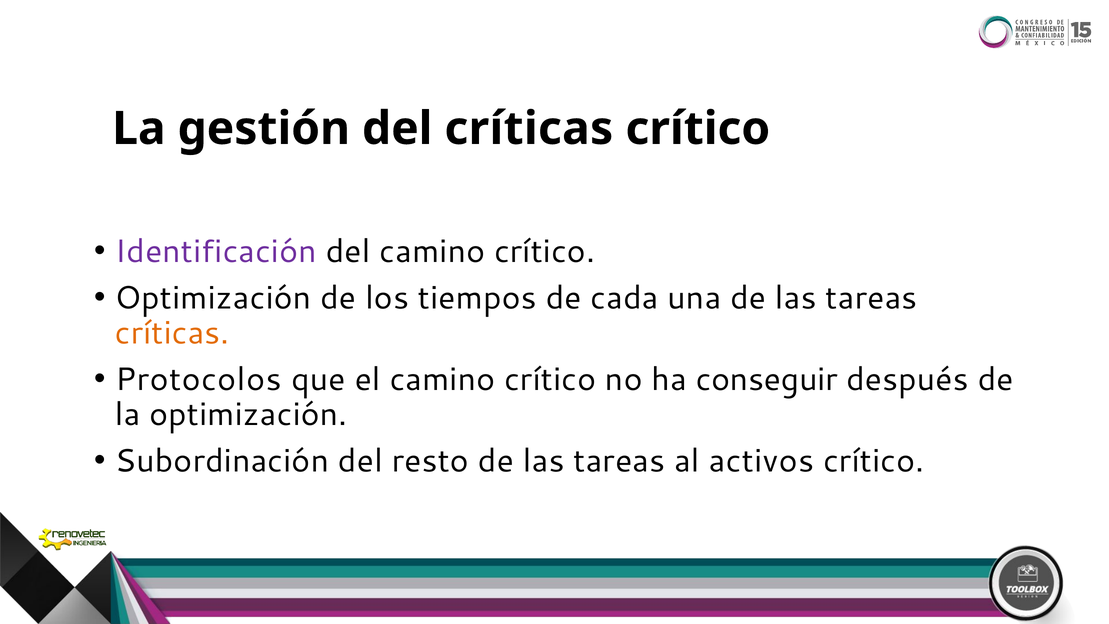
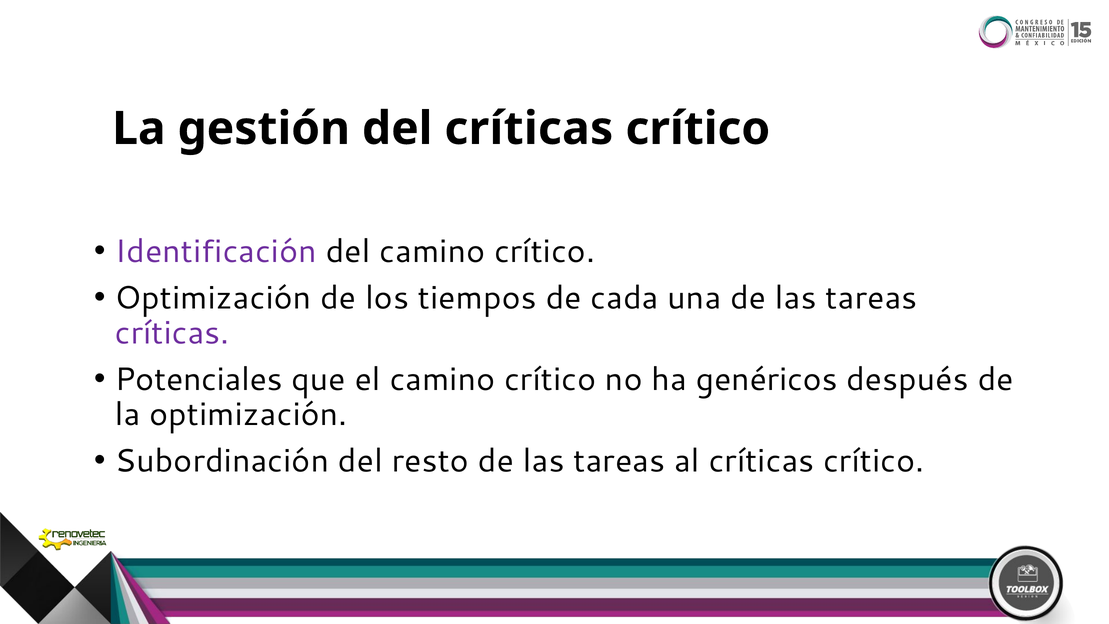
críticas at (172, 333) colour: orange -> purple
Protocolos: Protocolos -> Potenciales
conseguir: conseguir -> genéricos
al activos: activos -> críticas
